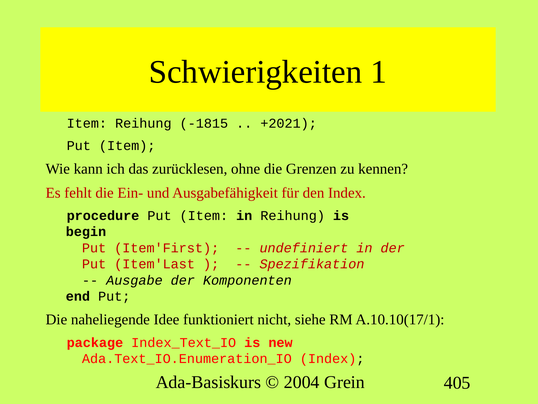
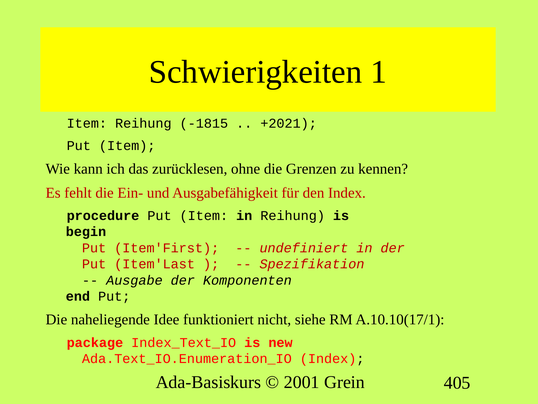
2004: 2004 -> 2001
